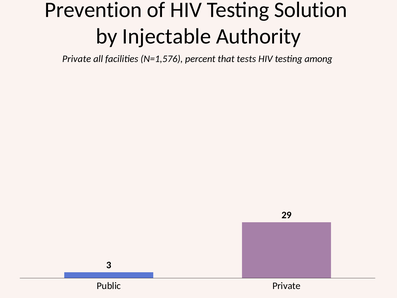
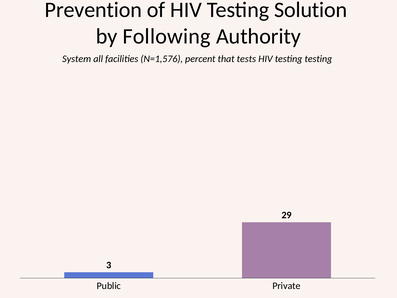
Injectable: Injectable -> Following
Private at (77, 59): Private -> System
testing among: among -> testing
